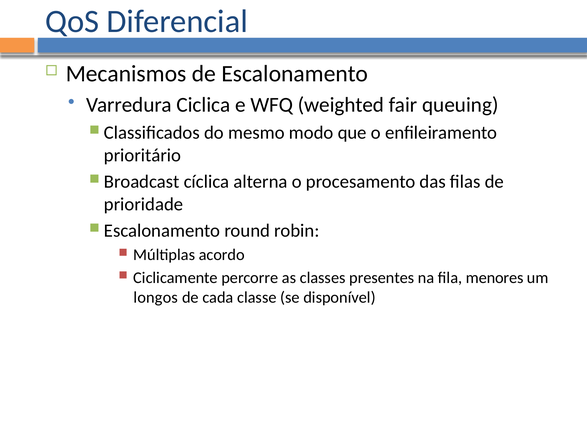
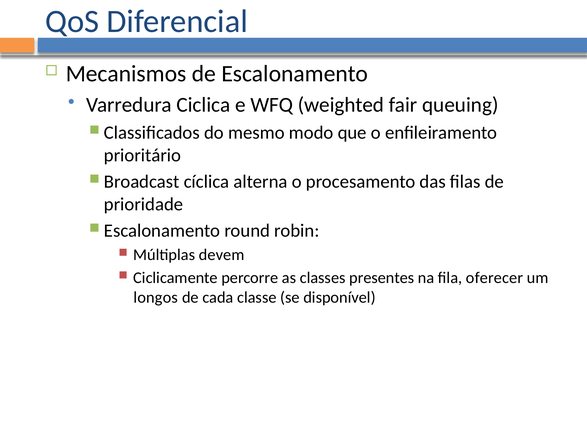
acordo: acordo -> devem
menores: menores -> oferecer
